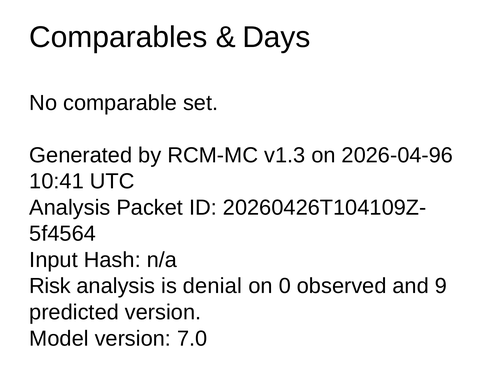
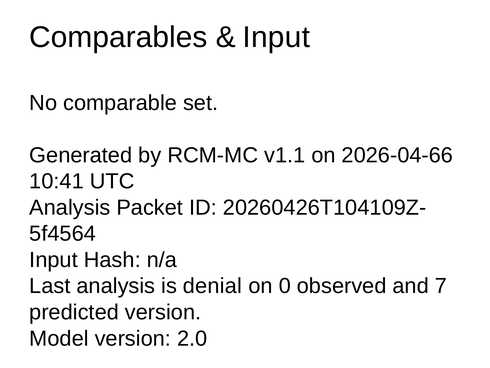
Days at (276, 37): Days -> Input
v1.3: v1.3 -> v1.1
2026-04-96: 2026-04-96 -> 2026-04-66
Risk: Risk -> Last
9: 9 -> 7
7.0: 7.0 -> 2.0
